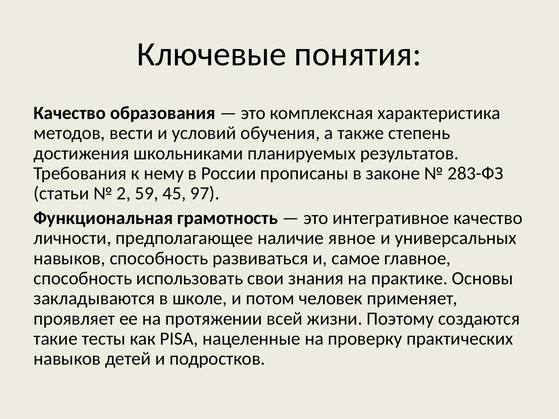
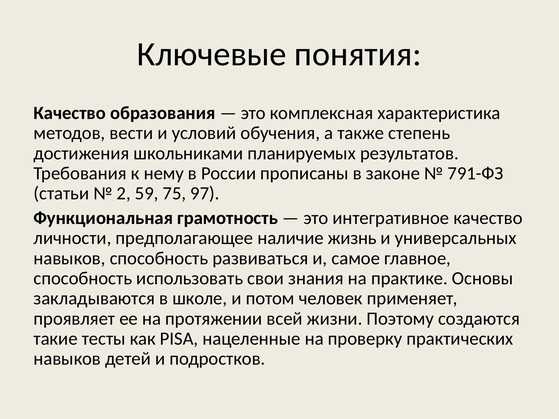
283-ФЗ: 283-ФЗ -> 791-ФЗ
45: 45 -> 75
явное: явное -> жизнь
